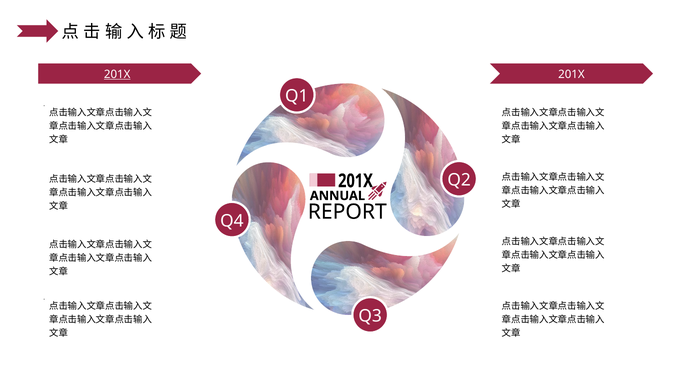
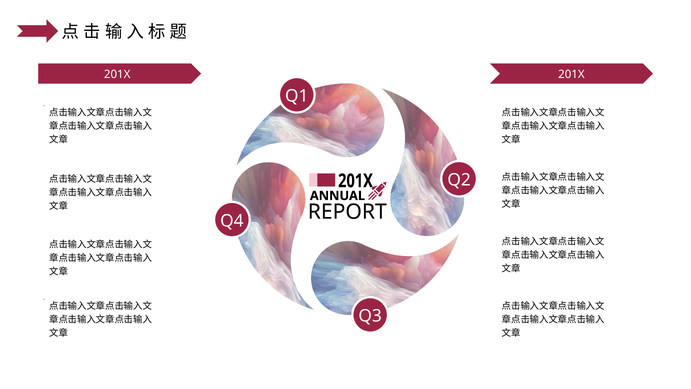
201X at (117, 74) underline: present -> none
